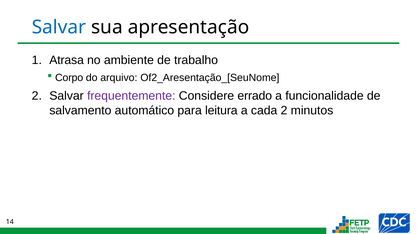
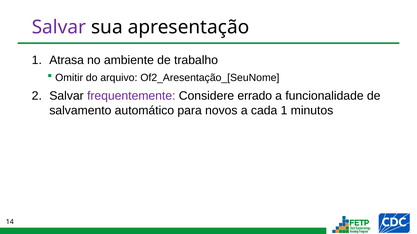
Salvar at (59, 27) colour: blue -> purple
Corpo: Corpo -> Omitir
leitura: leitura -> novos
cada 2: 2 -> 1
